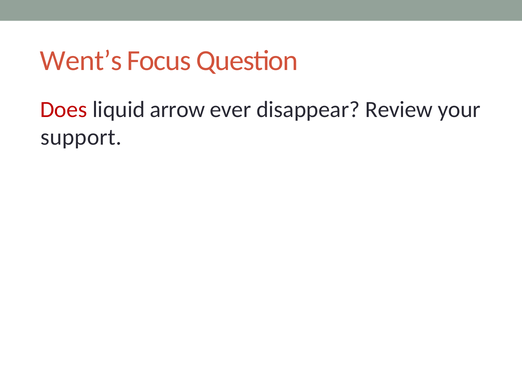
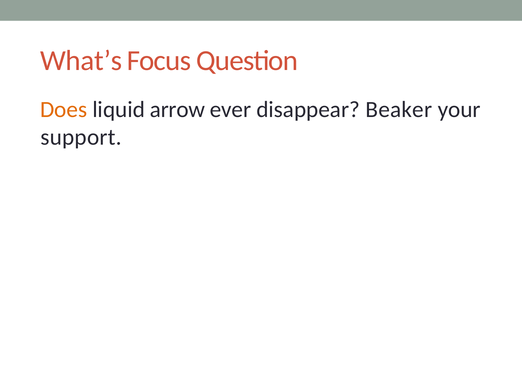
Went’s: Went’s -> What’s
Does colour: red -> orange
Review: Review -> Beaker
